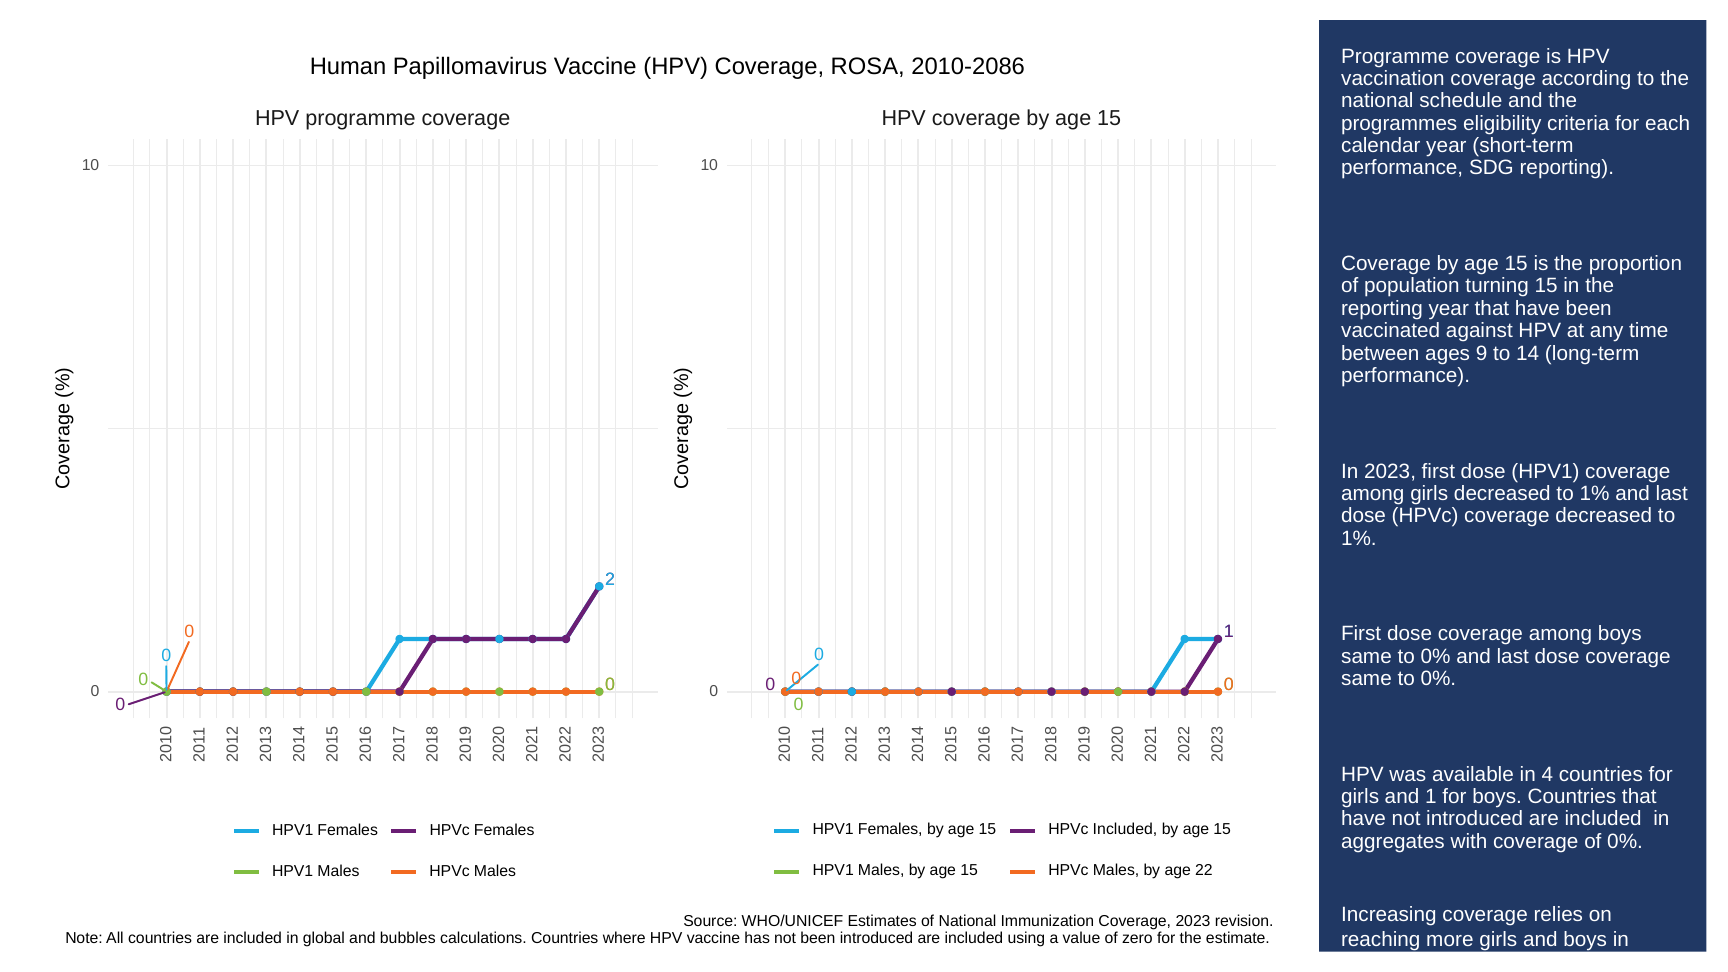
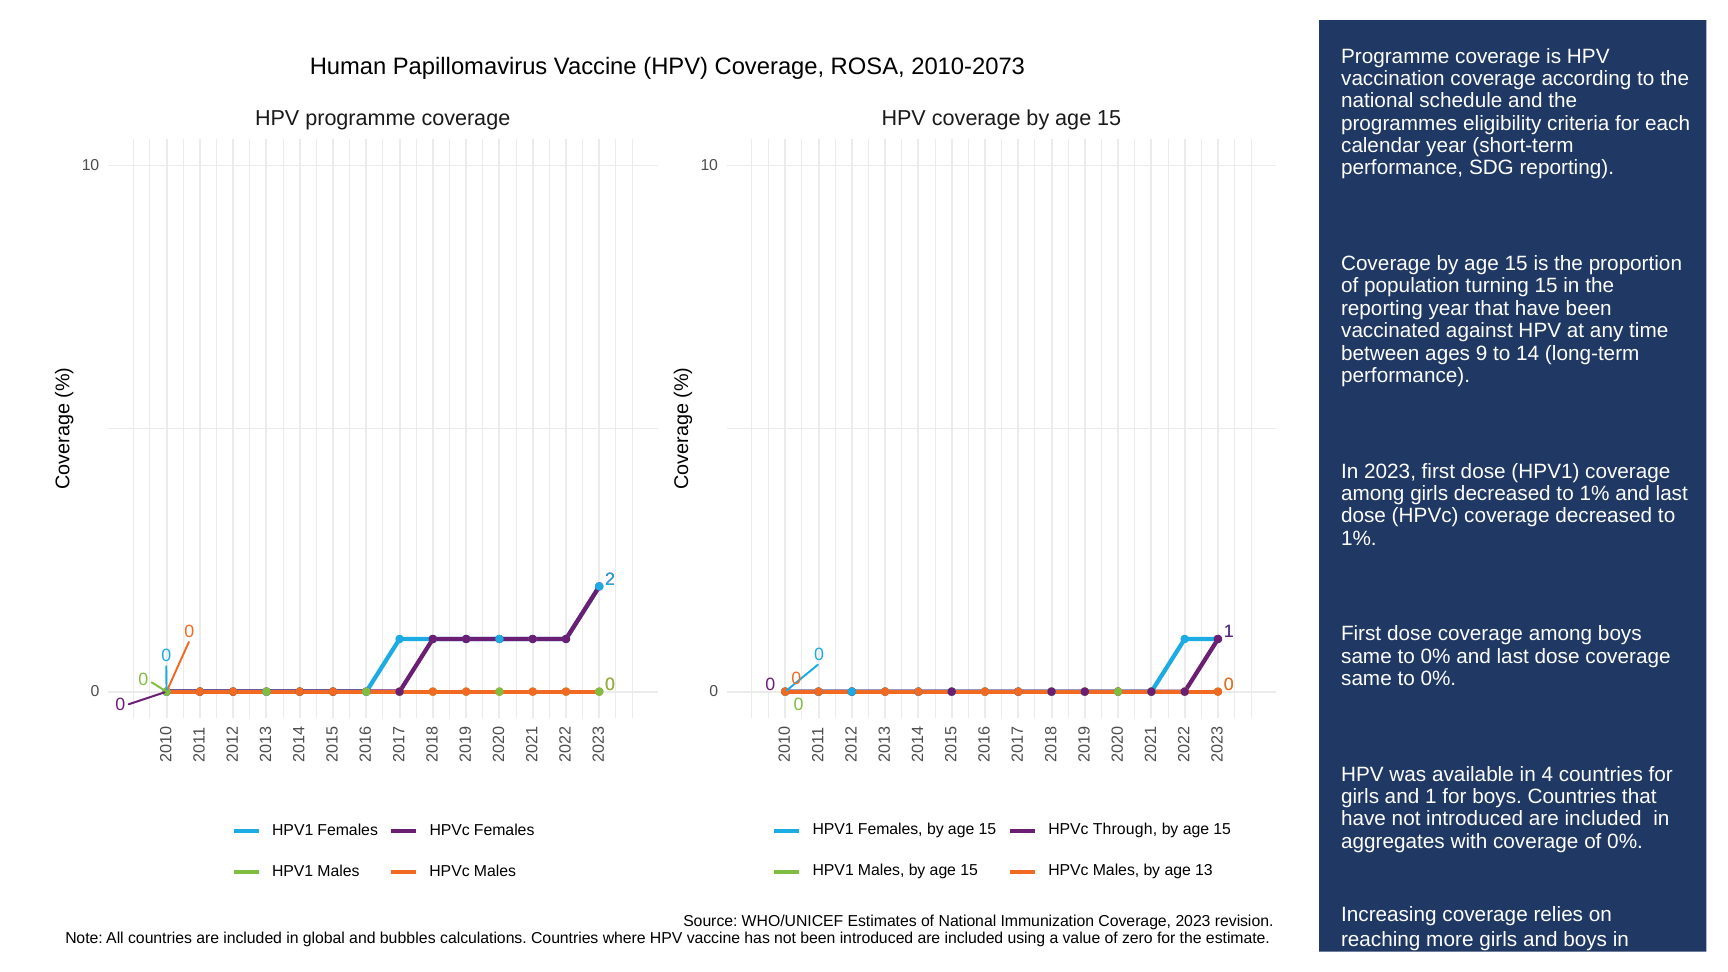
2010-2086: 2010-2086 -> 2010-2073
HPVc Included: Included -> Through
22: 22 -> 13
